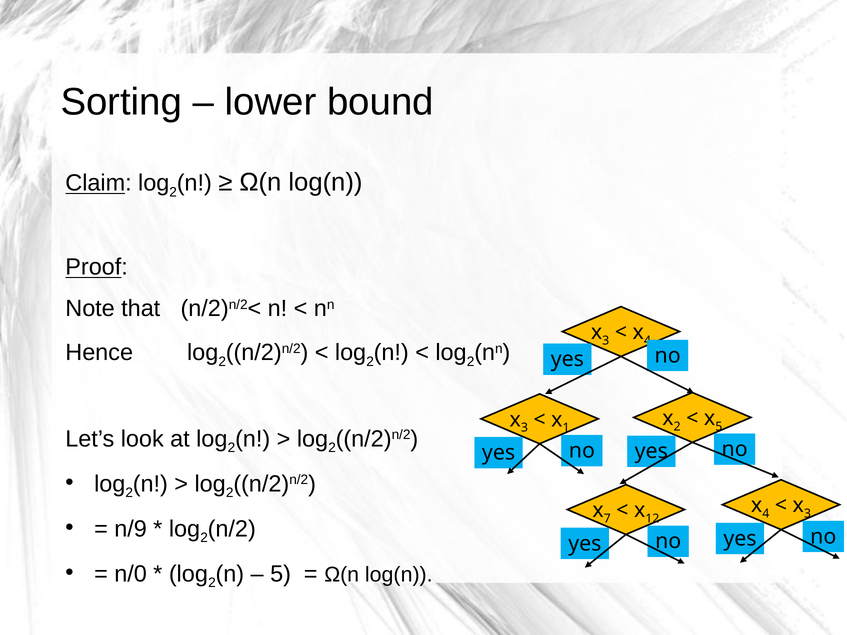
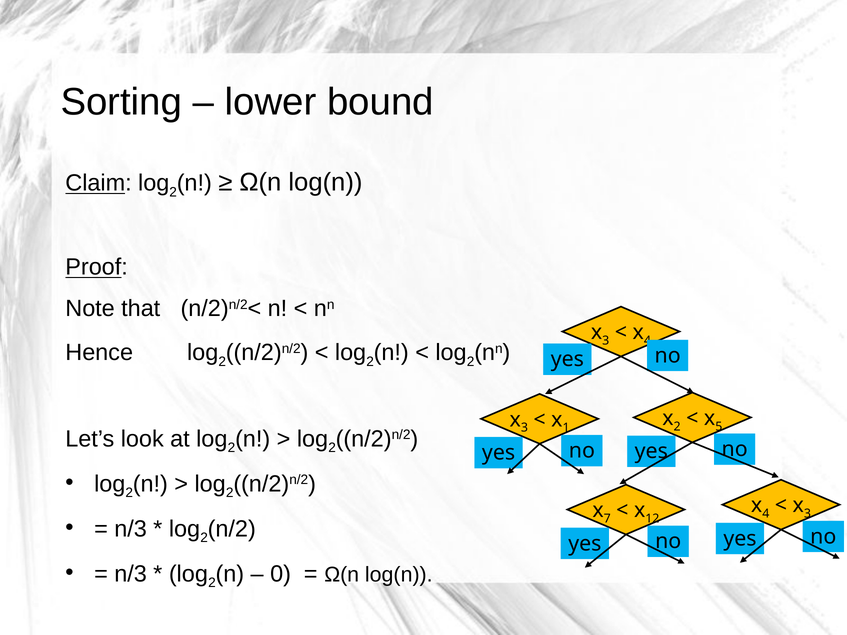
n/9 at (131, 529): n/9 -> n/3
n/0 at (131, 574): n/0 -> n/3
5 at (281, 574): 5 -> 0
